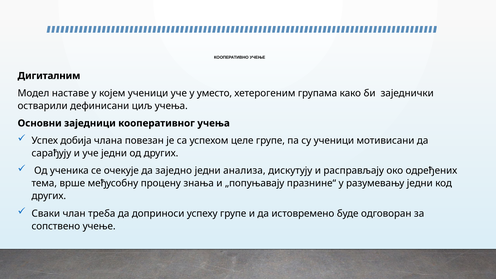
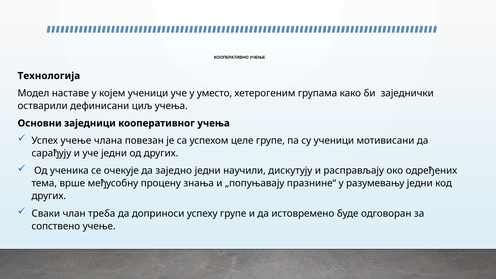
Дигиталним: Дигиталним -> Технологија
Успех добија: добија -> учење
анализа: анализа -> научили
